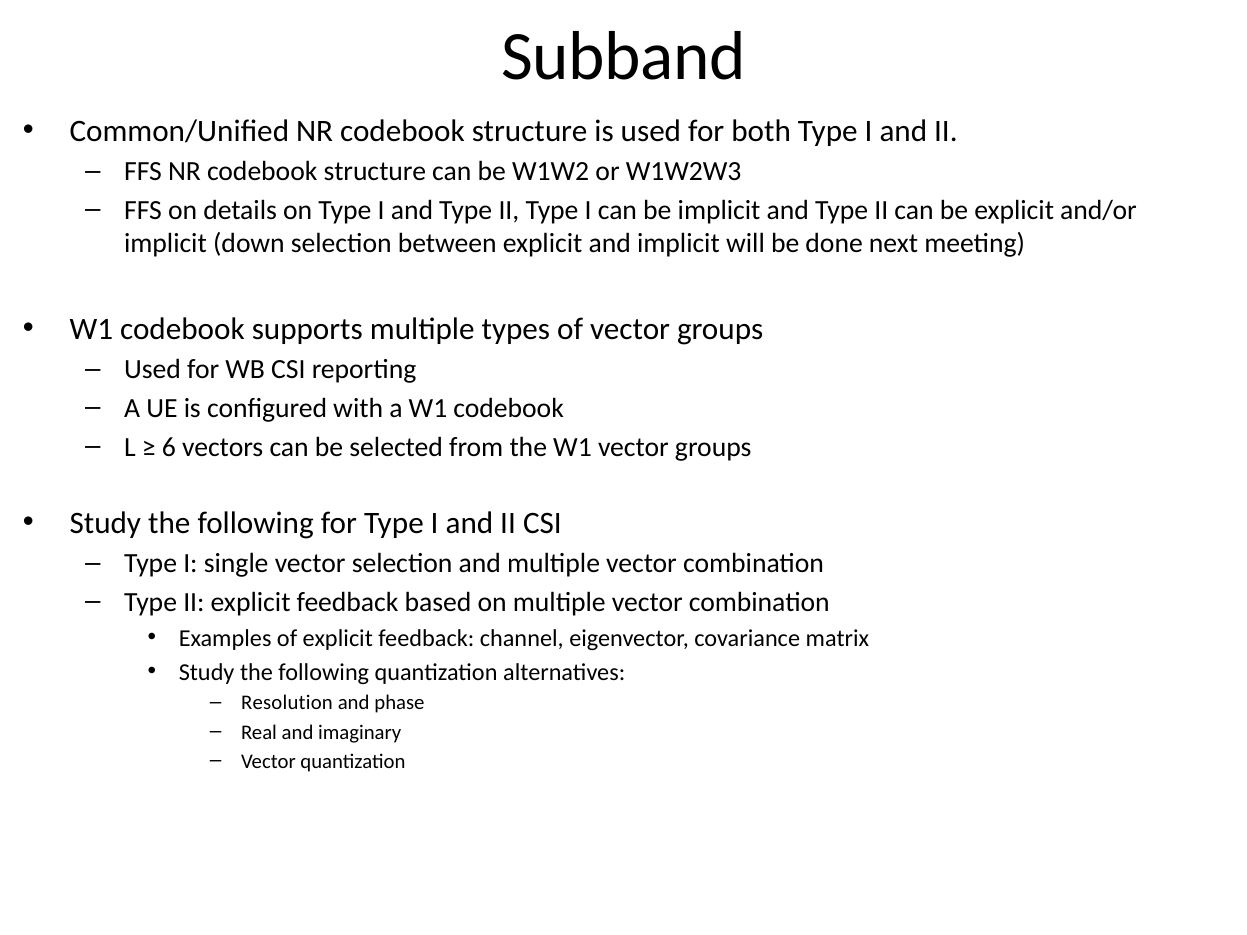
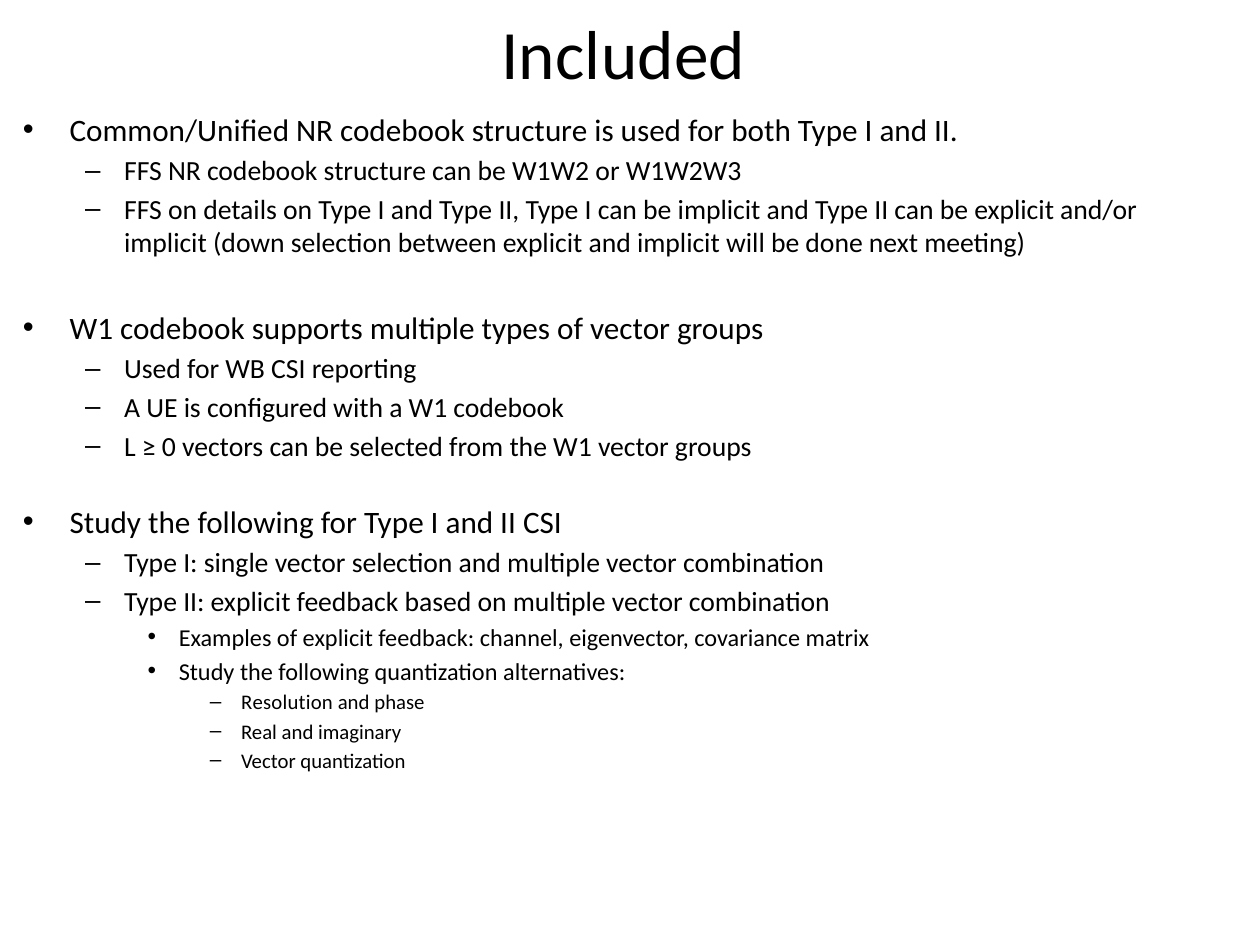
Subband: Subband -> Included
6: 6 -> 0
